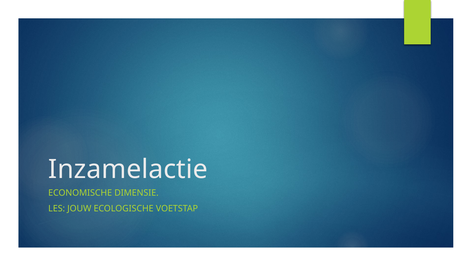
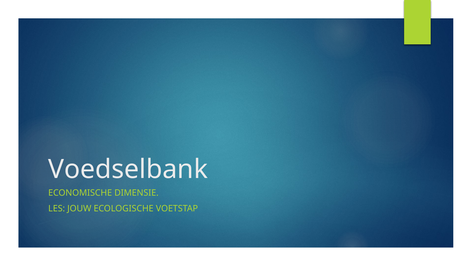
Inzamelactie: Inzamelactie -> Voedselbank
